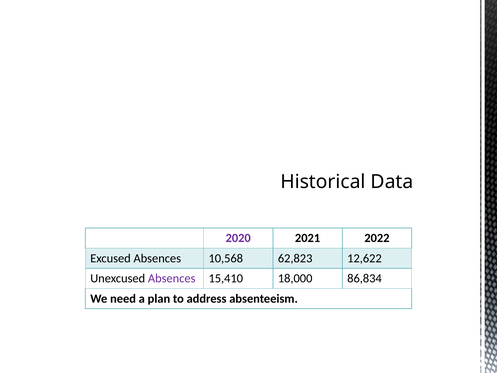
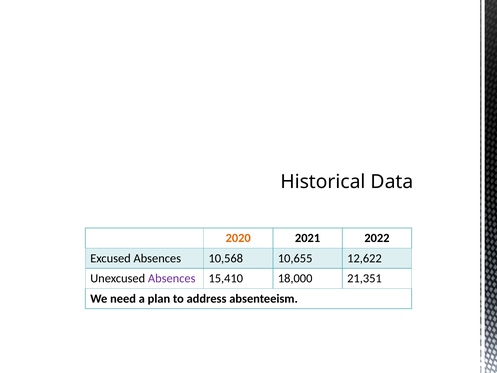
2020 colour: purple -> orange
62,823: 62,823 -> 10,655
86,834: 86,834 -> 21,351
